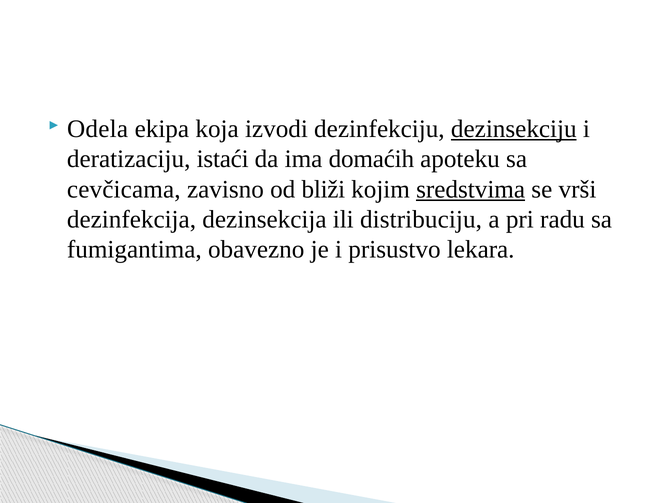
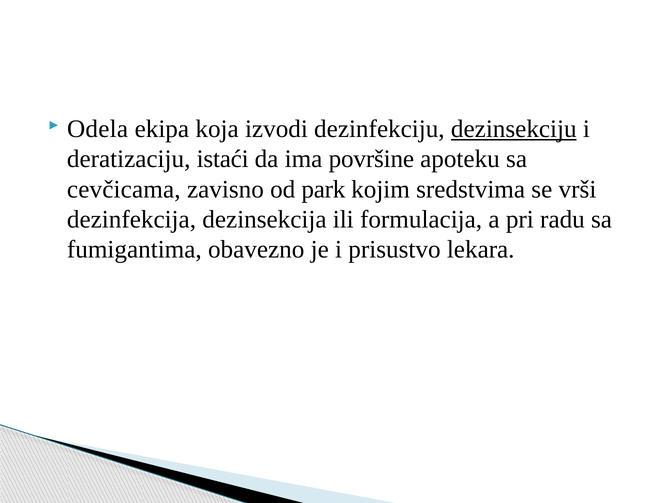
domaćih: domaćih -> površine
bliži: bliži -> park
sredstvima underline: present -> none
distribuciju: distribuciju -> formulacija
